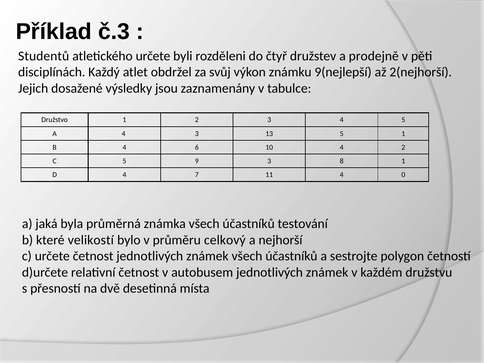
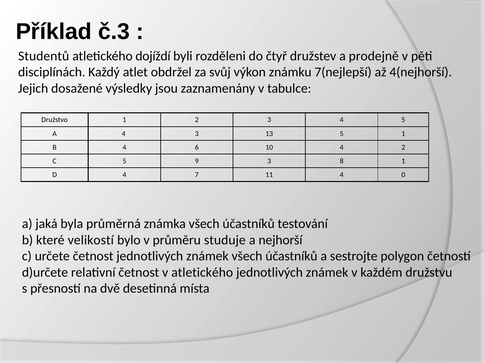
atletického určete: určete -> dojíždí
9(nejlepší: 9(nejlepší -> 7(nejlepší
2(nejhorší: 2(nejhorší -> 4(nejhorší
celkový: celkový -> studuje
v autobusem: autobusem -> atletického
